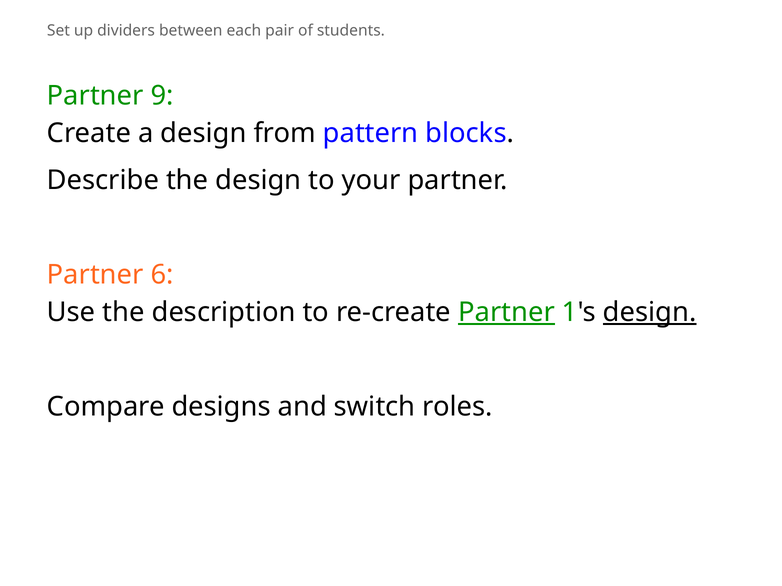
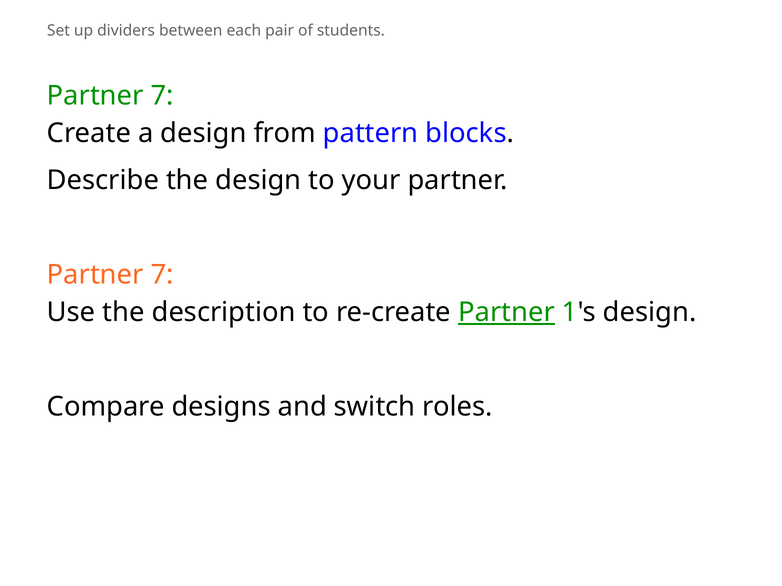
9 at (162, 96): 9 -> 7
6 at (162, 275): 6 -> 7
design at (650, 312) underline: present -> none
